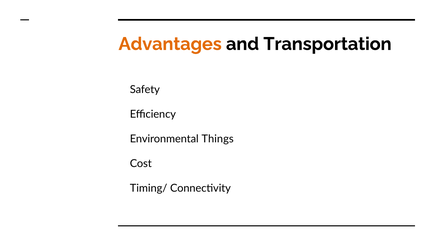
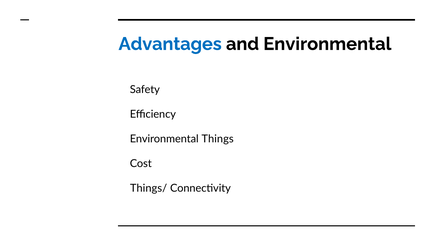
Advantages colour: orange -> blue
and Transportation: Transportation -> Environmental
Timing/: Timing/ -> Things/
